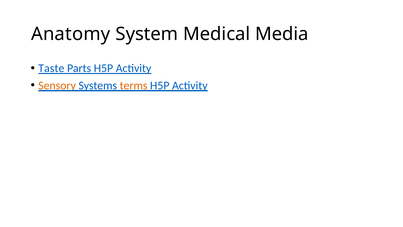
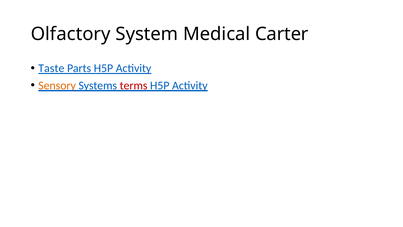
Anatomy: Anatomy -> Olfactory
Media: Media -> Carter
terms colour: orange -> red
